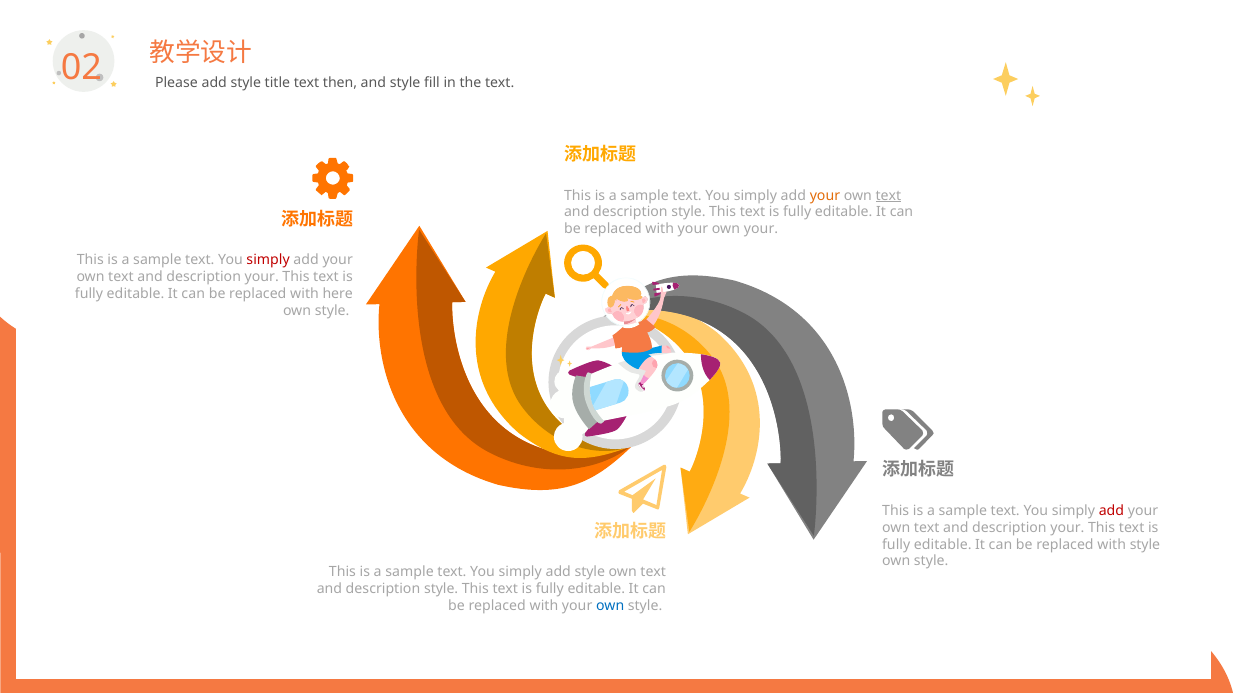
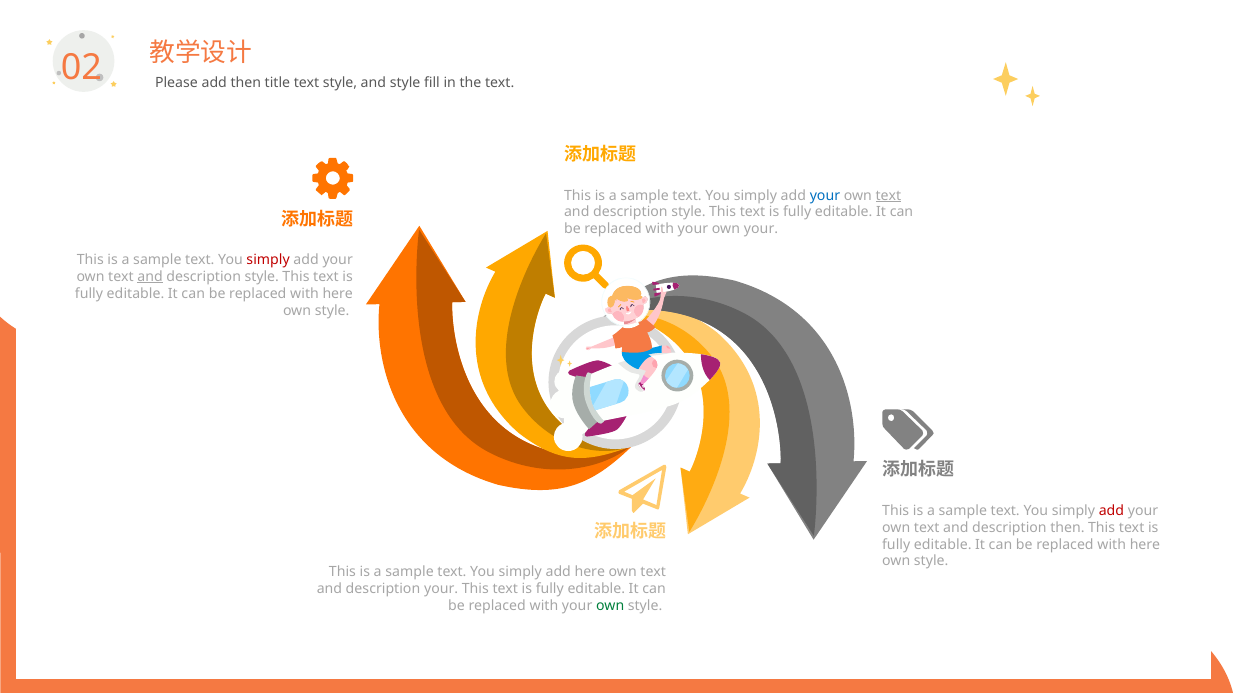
Please add style: style -> then
text then: then -> style
your at (825, 196) colour: orange -> blue
and at (150, 277) underline: none -> present
your at (262, 277): your -> style
your at (1067, 528): your -> then
style at (1145, 545): style -> here
simply add style: style -> here
style at (441, 589): style -> your
own at (610, 606) colour: blue -> green
